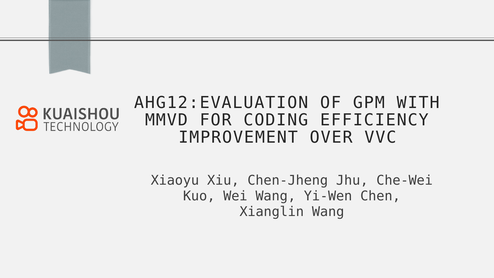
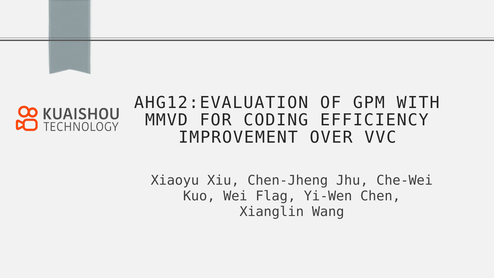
Wei Wang: Wang -> Flag
